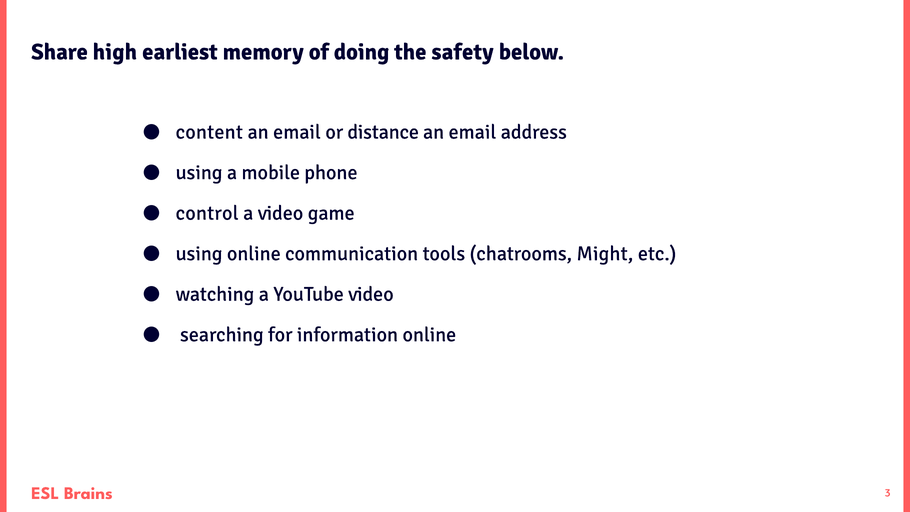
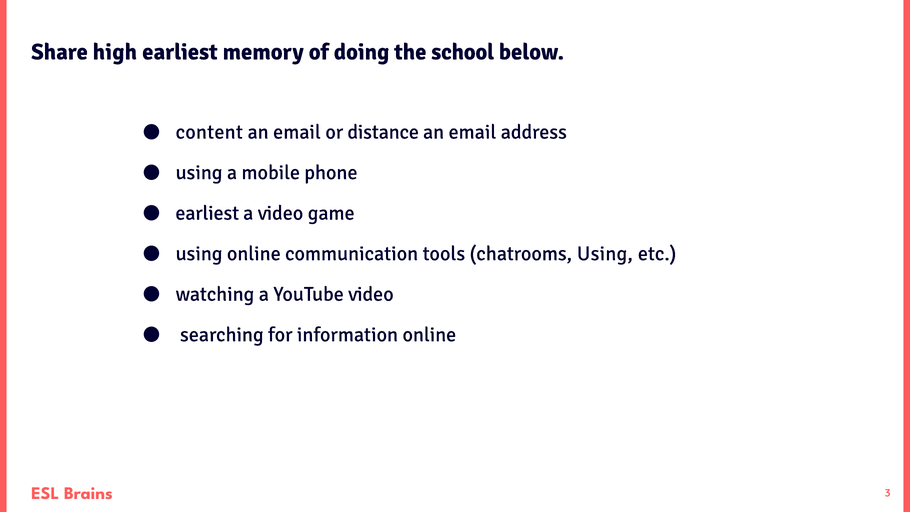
safety: safety -> school
control at (207, 213): control -> earliest
chatrooms Might: Might -> Using
